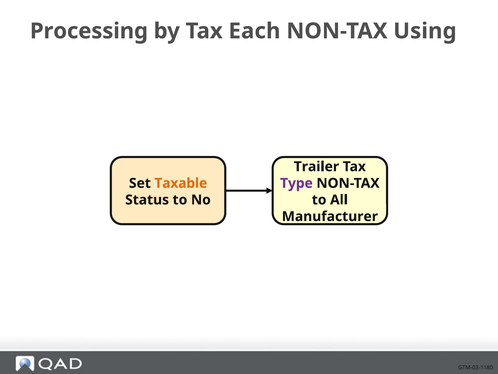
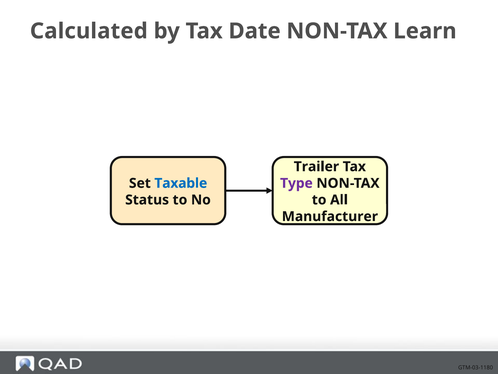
Processing: Processing -> Calculated
Each: Each -> Date
Using: Using -> Learn
Taxable colour: orange -> blue
